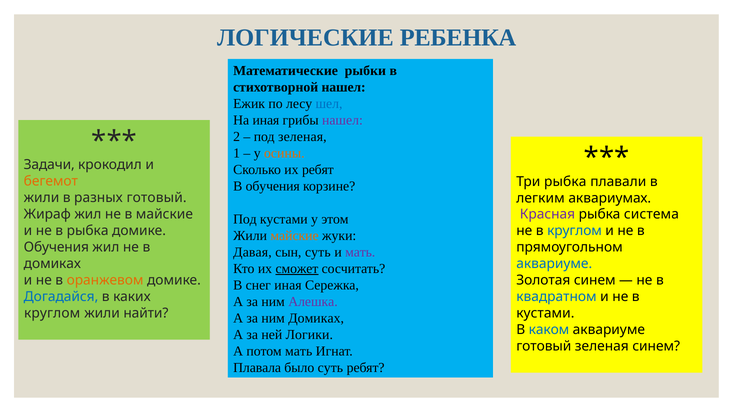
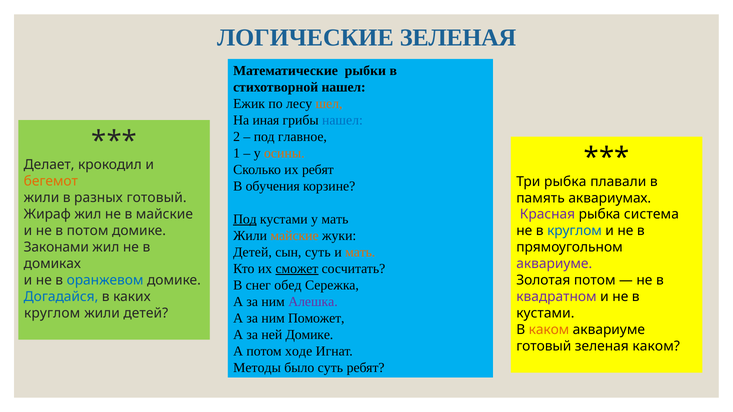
ЛОГИЧЕСКИЕ РЕБЕНКА: РЕБЕНКА -> ЗЕЛЕНАЯ
шел colour: blue -> orange
нашел at (342, 120) colour: purple -> blue
под зеленая: зеленая -> главное
Задачи: Задачи -> Делает
легким: легким -> память
Под at (245, 219) underline: none -> present
у этом: этом -> мать
в рыбка: рыбка -> потом
Обучения at (56, 247): Обучения -> Законами
Давая at (252, 252): Давая -> Детей
мать at (360, 252) colour: purple -> orange
аквариуме at (554, 264) colour: blue -> purple
оранжевом colour: orange -> blue
Золотая синем: синем -> потом
снег иная: иная -> обед
квадратном colour: blue -> purple
жили найти: найти -> детей
ним Домиках: Домиках -> Поможет
каком at (549, 330) colour: blue -> orange
ней Логики: Логики -> Домике
зеленая синем: синем -> каком
потом мать: мать -> ходе
Плавала: Плавала -> Методы
